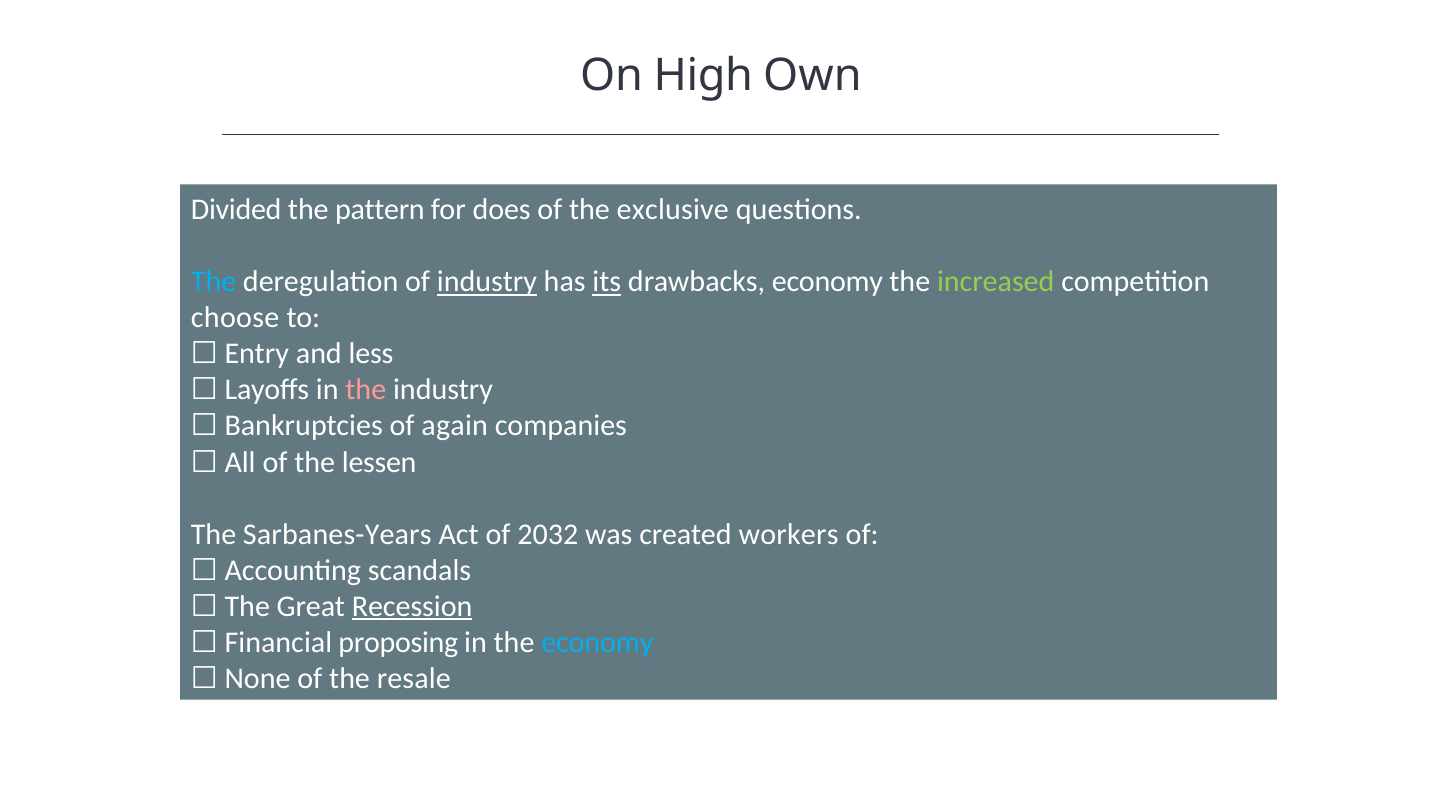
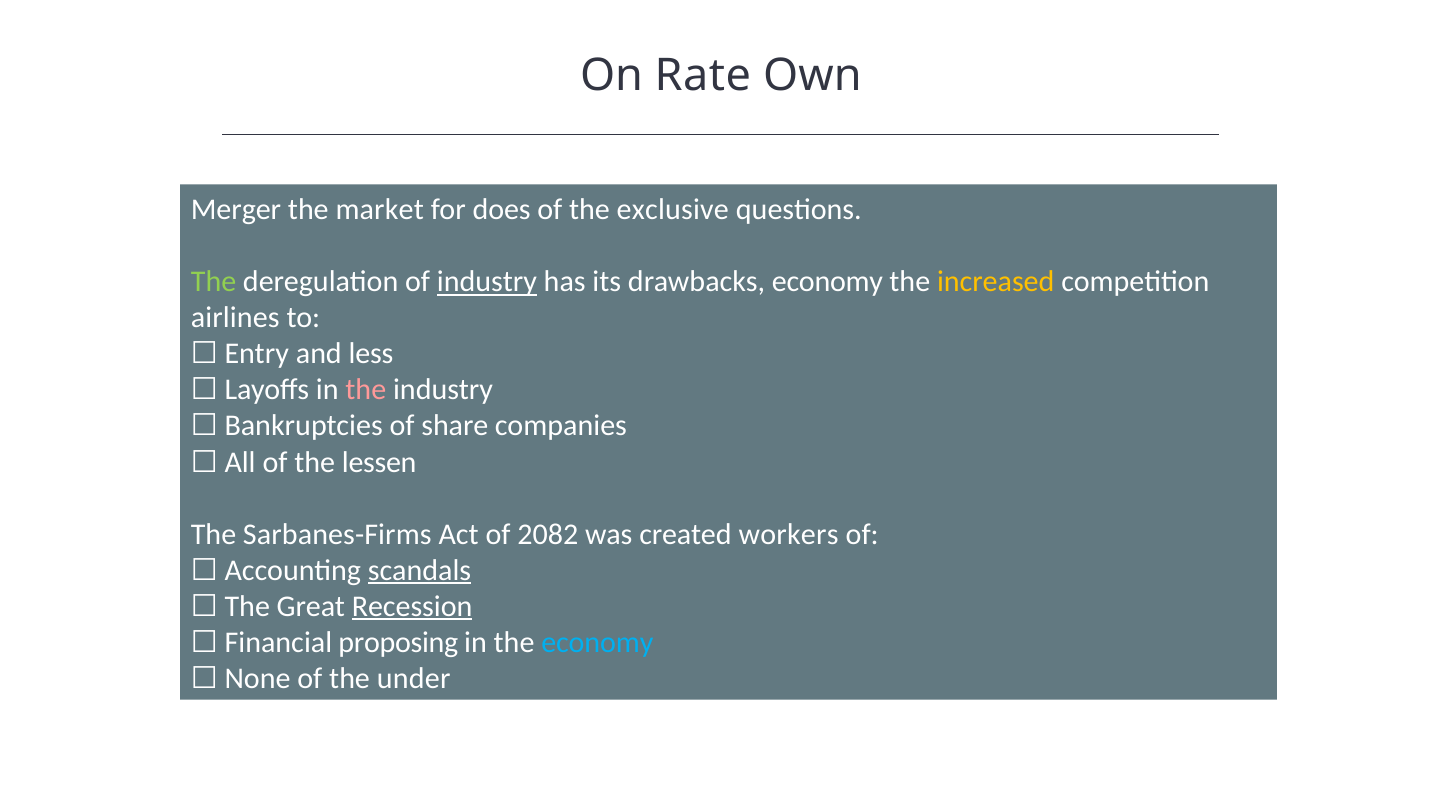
High: High -> Rate
Divided: Divided -> Merger
pattern: pattern -> market
The at (214, 282) colour: light blue -> light green
its underline: present -> none
increased colour: light green -> yellow
choose: choose -> airlines
again: again -> share
Sarbanes-Years: Sarbanes-Years -> Sarbanes-Firms
2032: 2032 -> 2082
scandals underline: none -> present
resale: resale -> under
